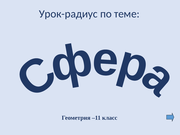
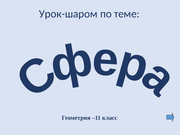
Урок-радиус: Урок-радиус -> Урок-шаром
